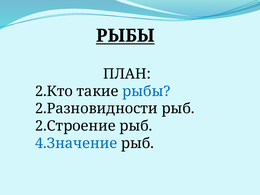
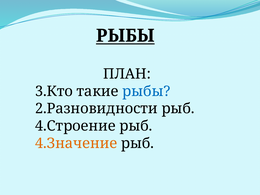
2.Кто: 2.Кто -> 3.Кто
2.Строение: 2.Строение -> 4.Строение
4.Значение colour: blue -> orange
